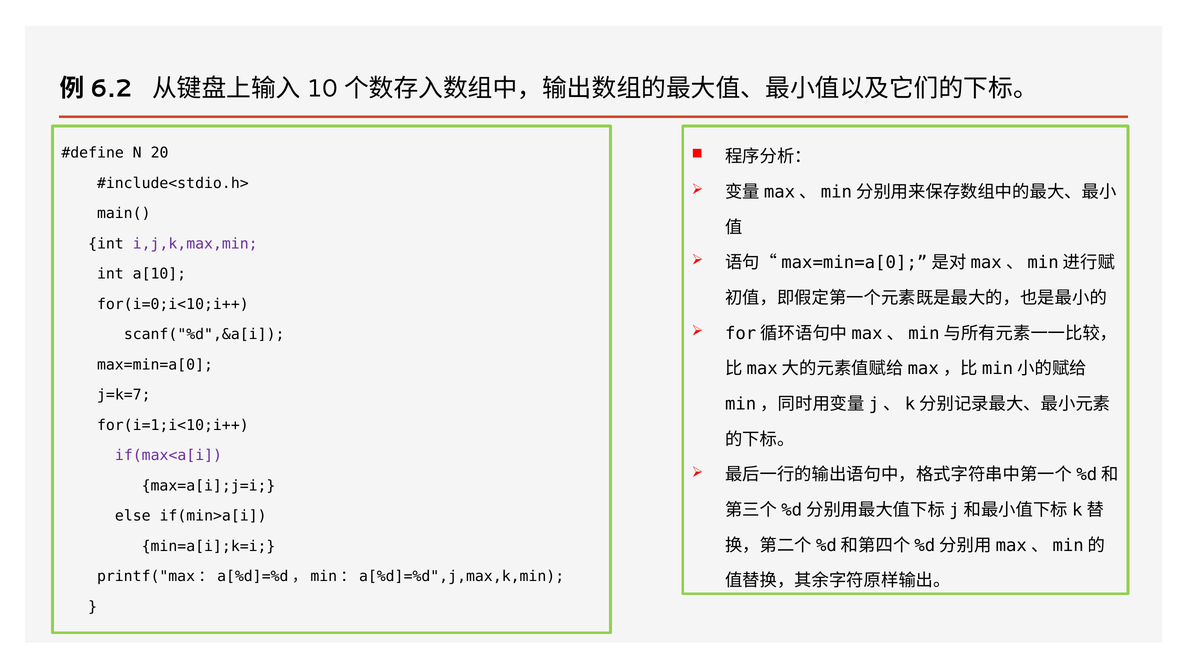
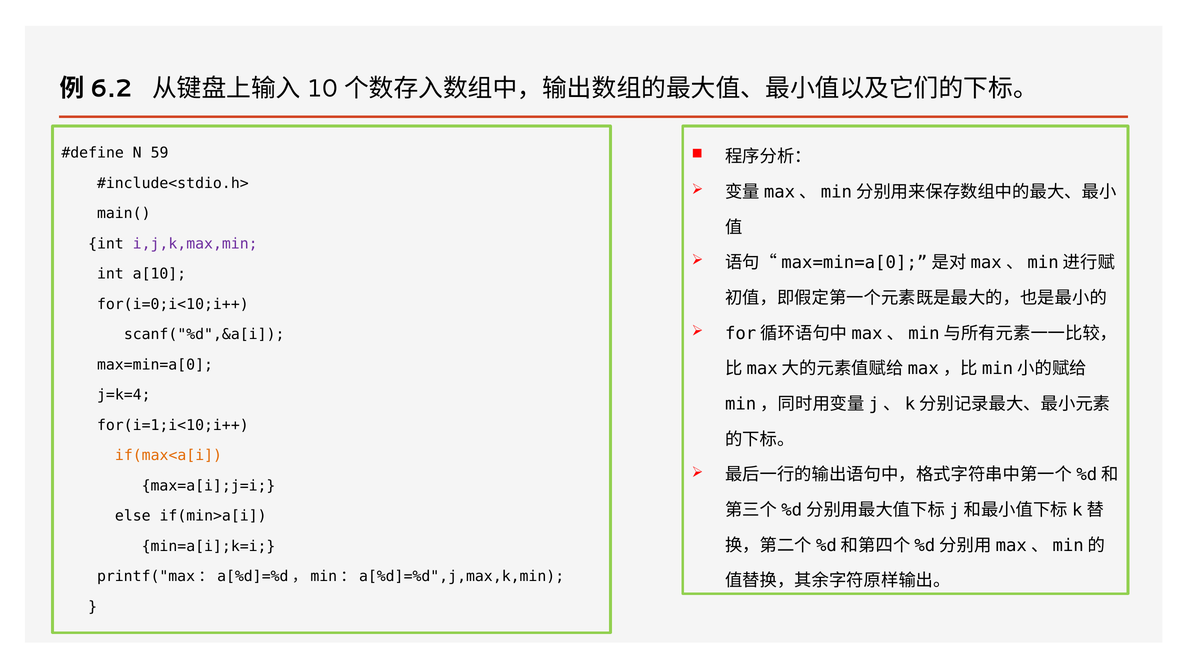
20: 20 -> 59
j=k=7: j=k=7 -> j=k=4
if(max<a[i colour: purple -> orange
